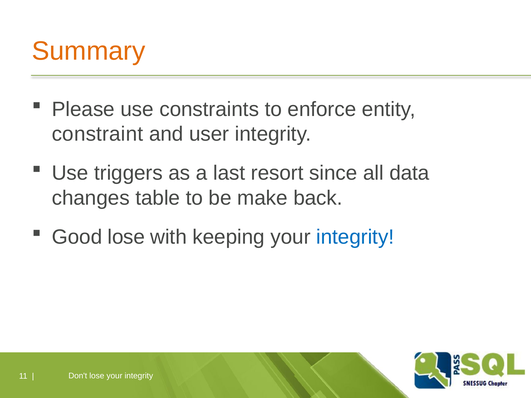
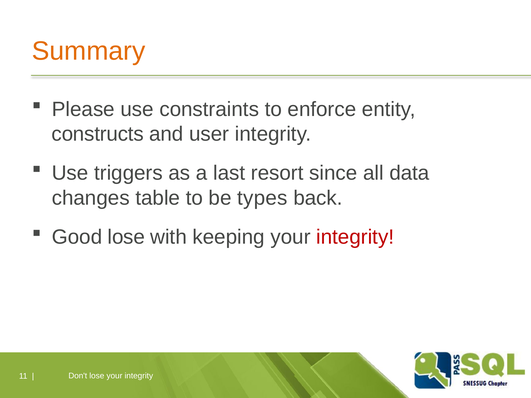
constraint: constraint -> constructs
make: make -> types
integrity at (355, 237) colour: blue -> red
